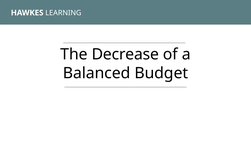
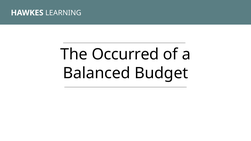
Decrease: Decrease -> Occurred
